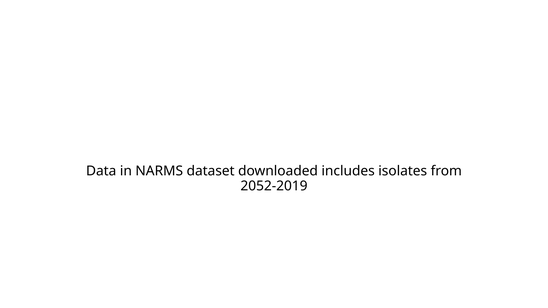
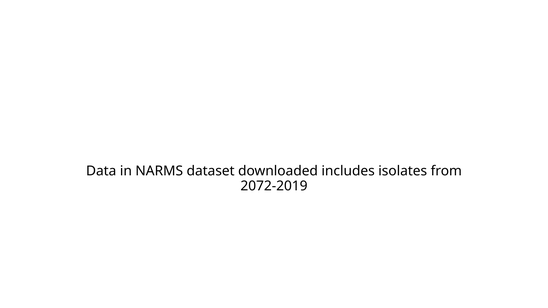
2052-2019: 2052-2019 -> 2072-2019
